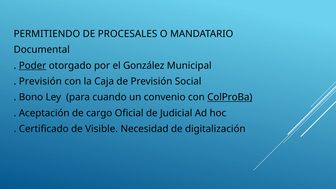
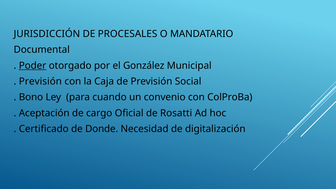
PERMITIENDO: PERMITIENDO -> JURISDICCIÓN
ColProBa underline: present -> none
Judicial: Judicial -> Rosatti
Visible: Visible -> Donde
